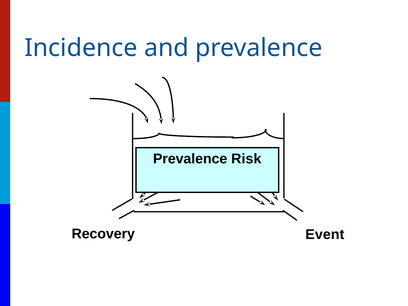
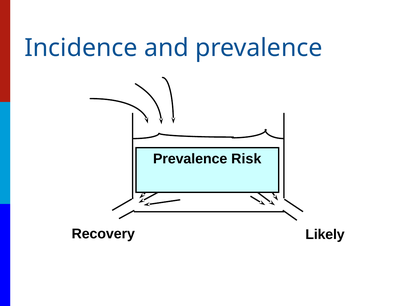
Event: Event -> Likely
